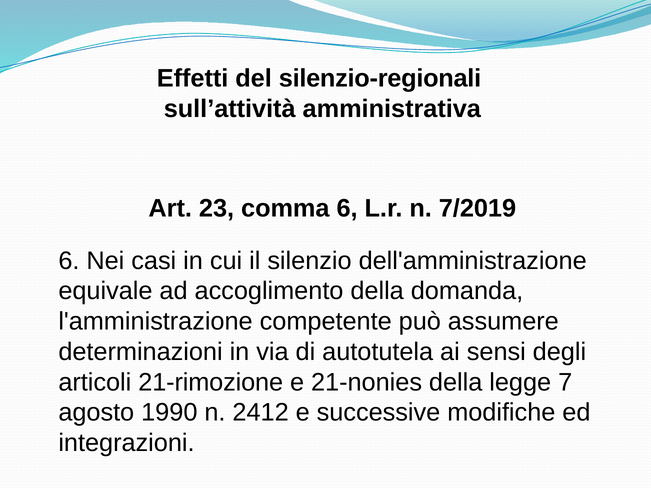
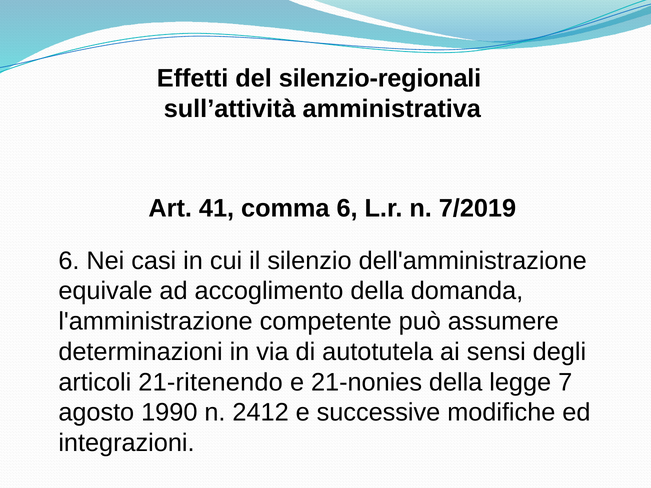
23: 23 -> 41
21-rimozione: 21-rimozione -> 21-ritenendo
